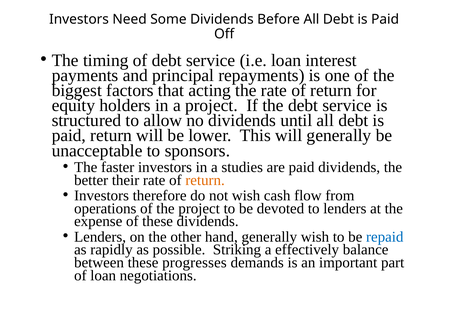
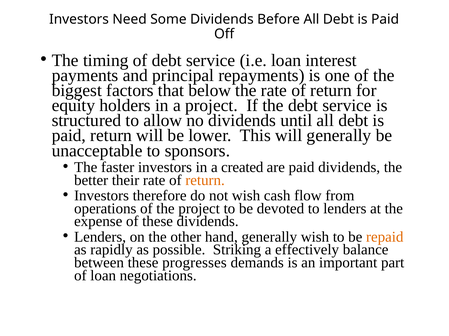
acting: acting -> below
studies: studies -> created
repaid colour: blue -> orange
